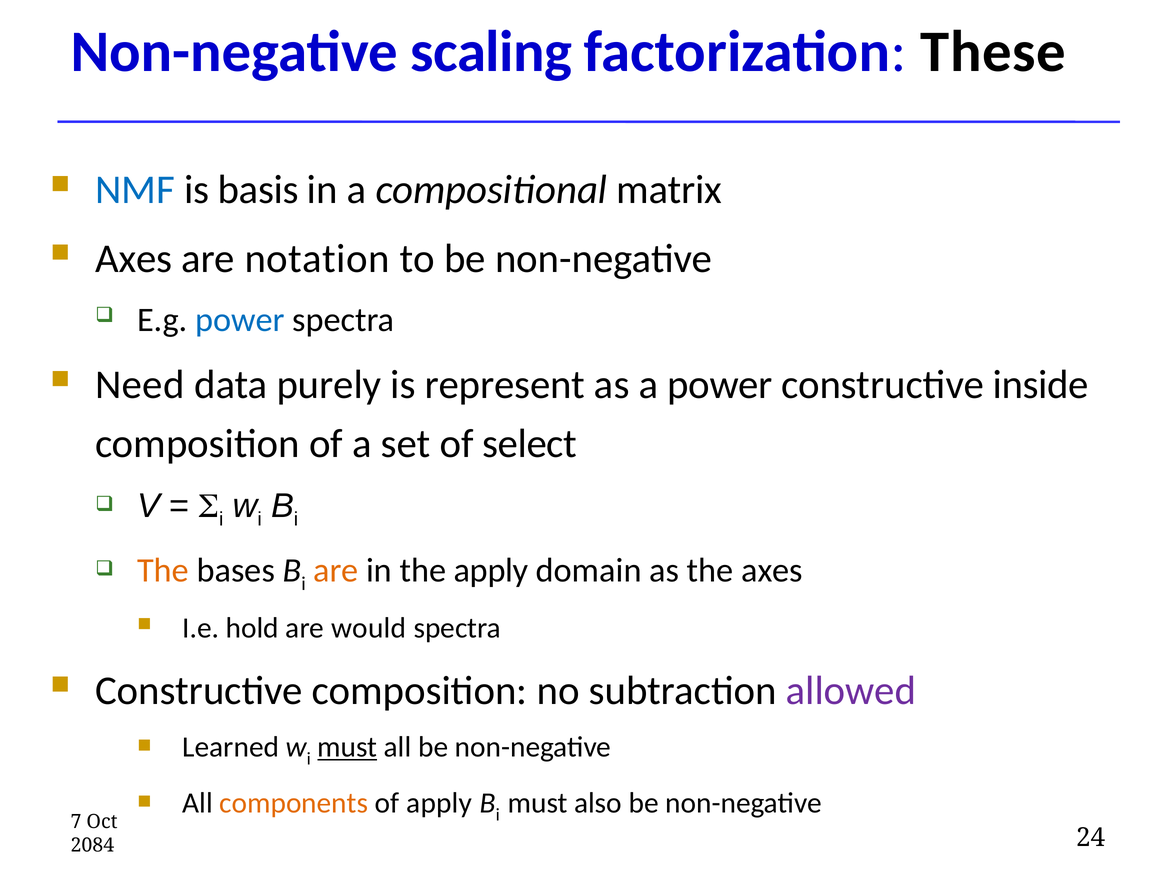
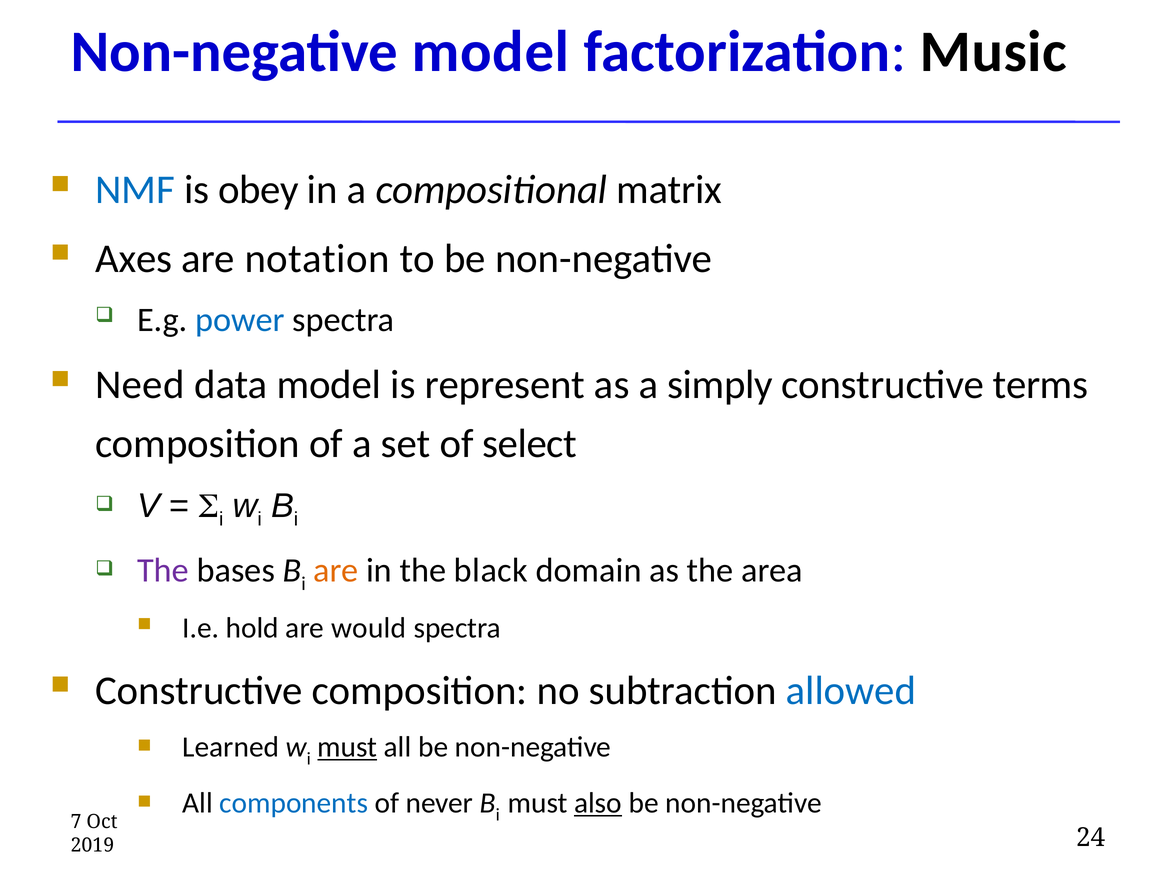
Non-negative scaling: scaling -> model
These: These -> Music
basis: basis -> obey
data purely: purely -> model
a power: power -> simply
inside: inside -> terms
The at (163, 571) colour: orange -> purple
the apply: apply -> black
the axes: axes -> area
allowed colour: purple -> blue
components colour: orange -> blue
of apply: apply -> never
also underline: none -> present
2084: 2084 -> 2019
